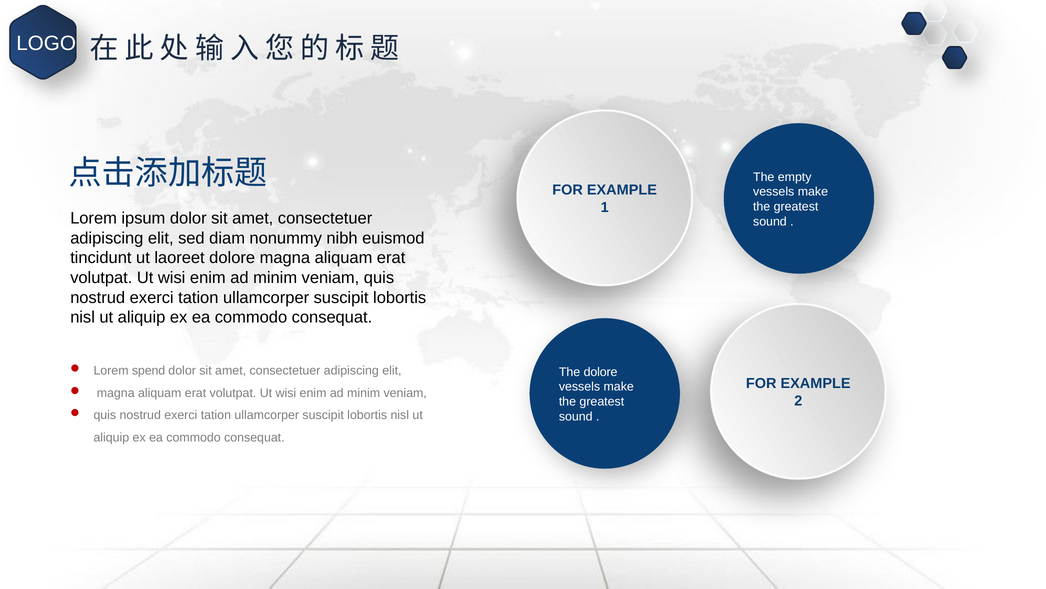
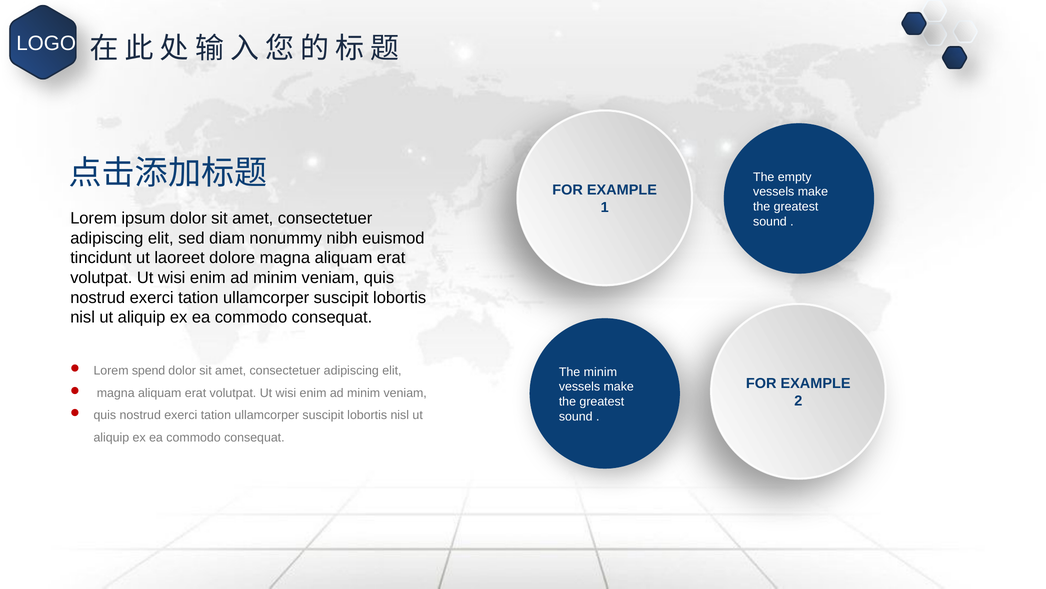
The dolore: dolore -> minim
